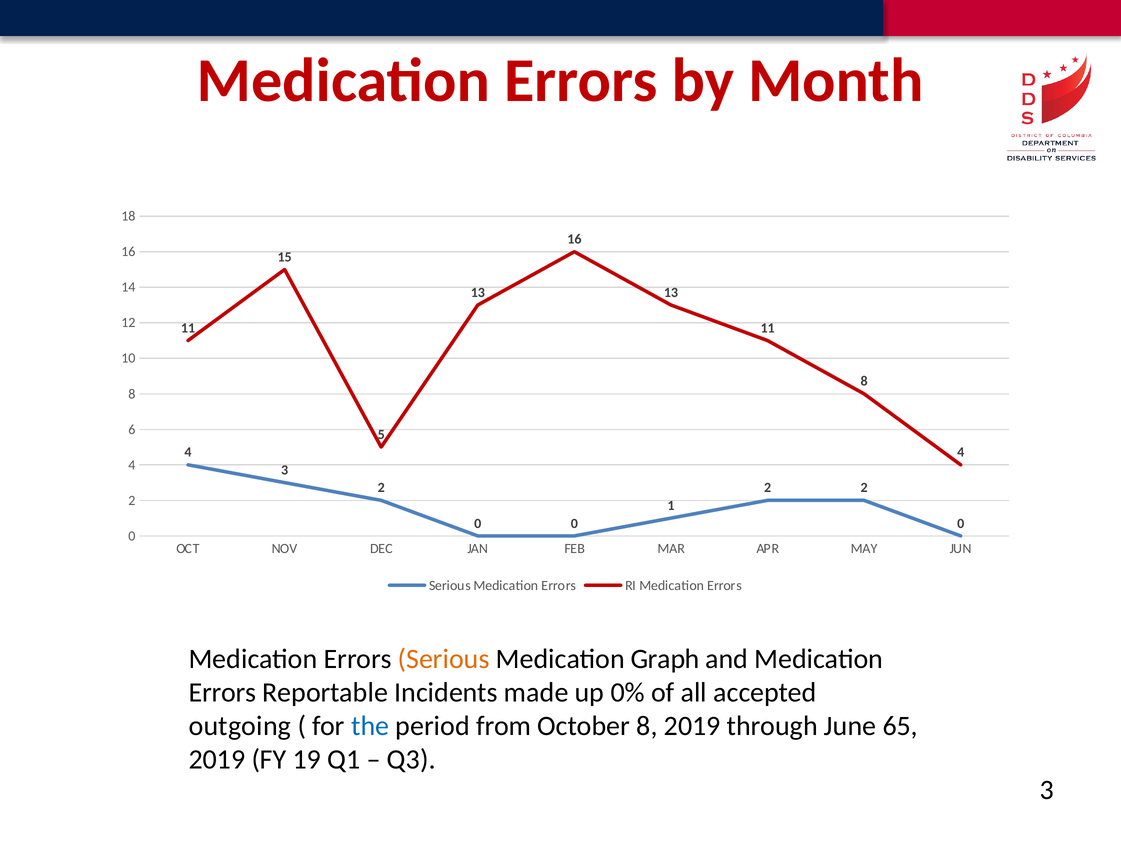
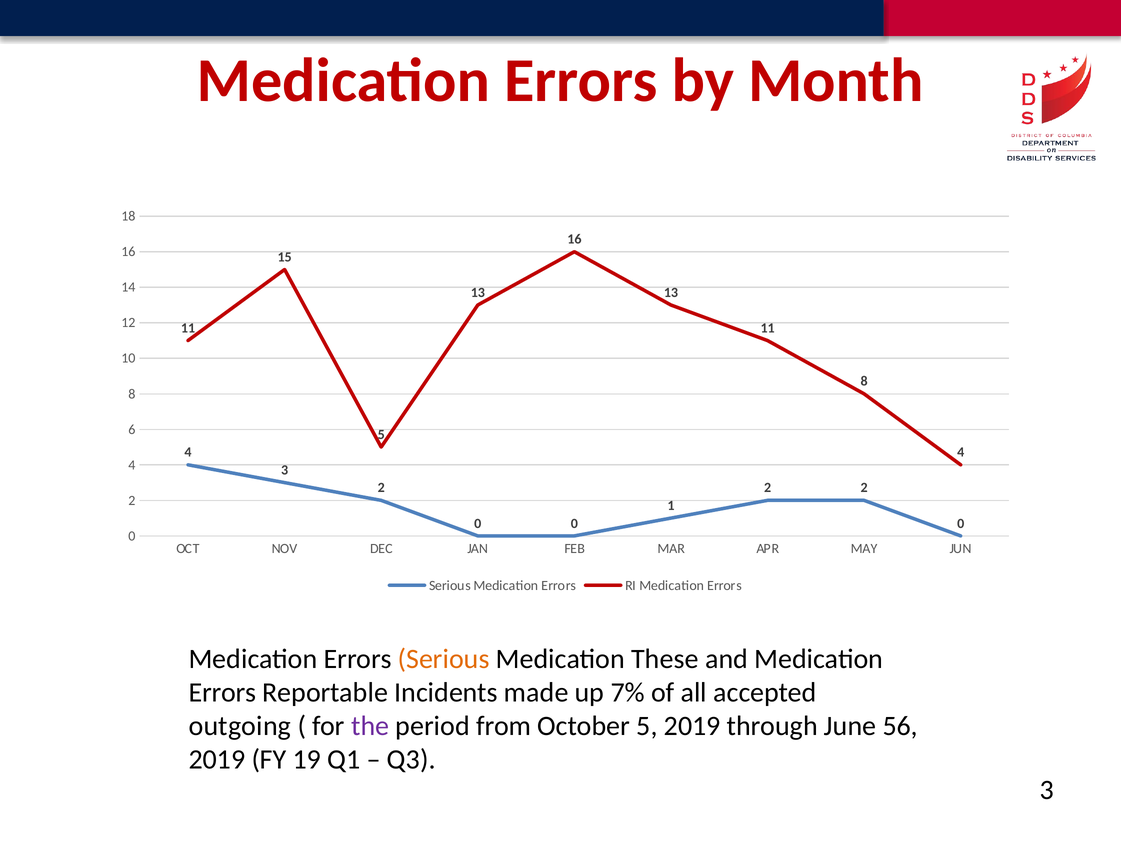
Graph: Graph -> These
0%: 0% -> 7%
the colour: blue -> purple
October 8: 8 -> 5
65: 65 -> 56
